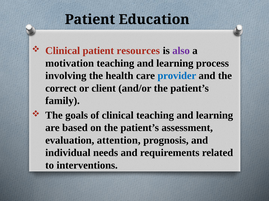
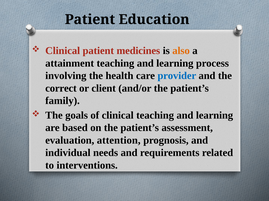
resources: resources -> medicines
also colour: purple -> orange
motivation: motivation -> attainment
